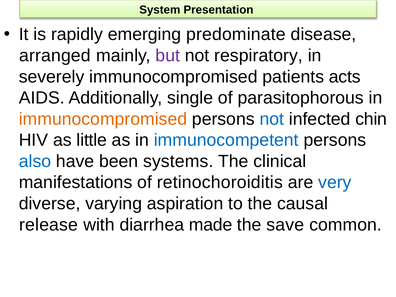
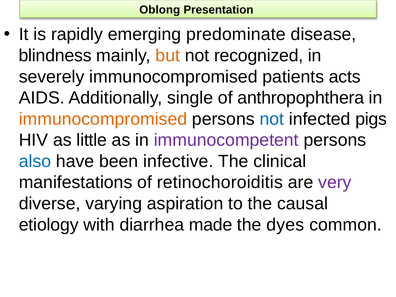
System: System -> Oblong
arranged: arranged -> blindness
but colour: purple -> orange
respiratory: respiratory -> recognized
parasitophorous: parasitophorous -> anthropophthera
chin: chin -> pigs
immunocompetent colour: blue -> purple
systems: systems -> infective
very colour: blue -> purple
release: release -> etiology
save: save -> dyes
